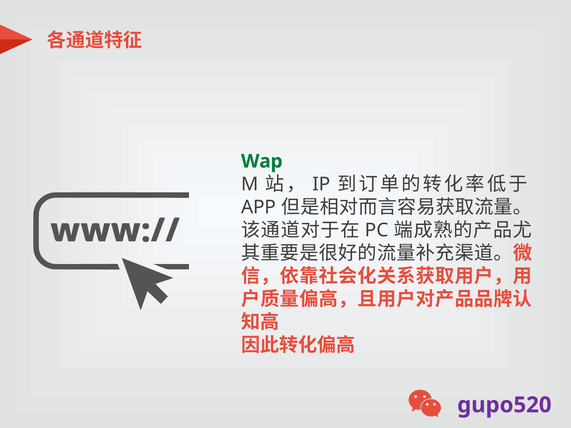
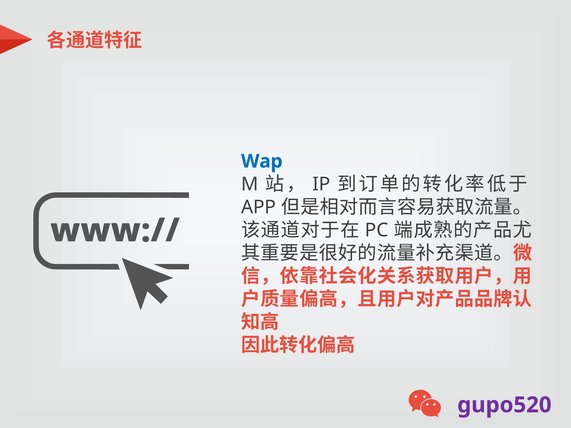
Wap colour: green -> blue
